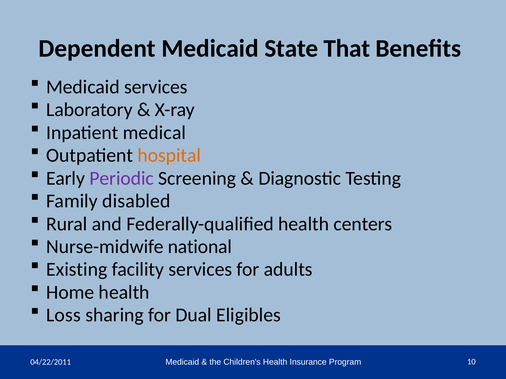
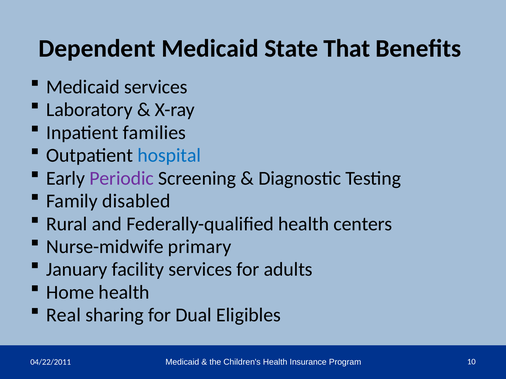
medical: medical -> families
hospital colour: orange -> blue
national: national -> primary
Existing: Existing -> January
Loss: Loss -> Real
